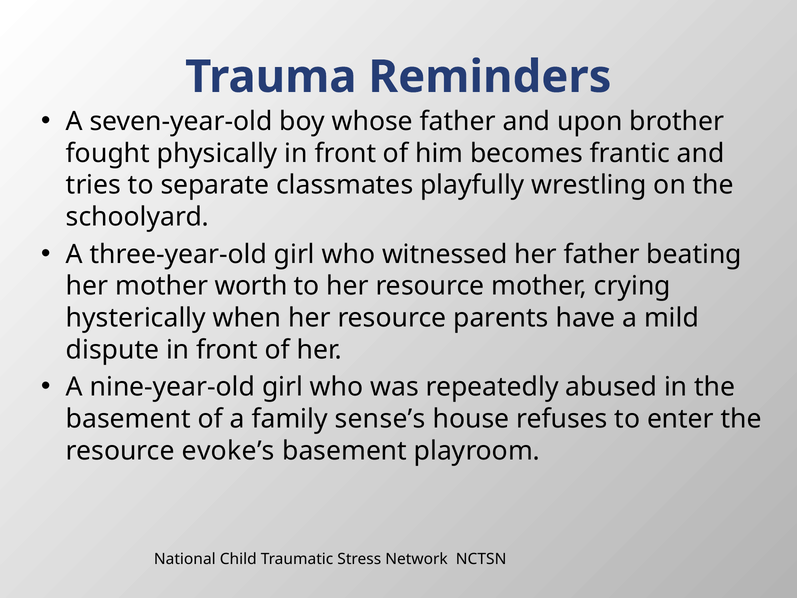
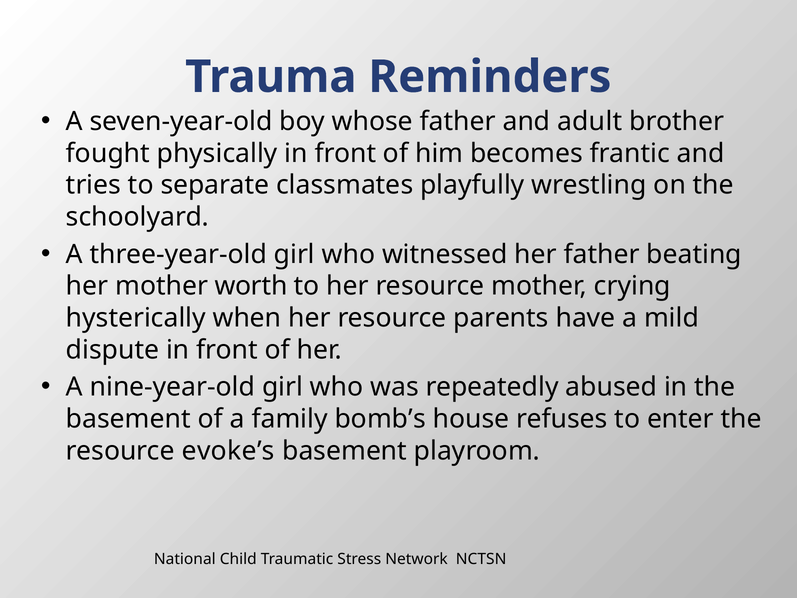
upon: upon -> adult
sense’s: sense’s -> bomb’s
